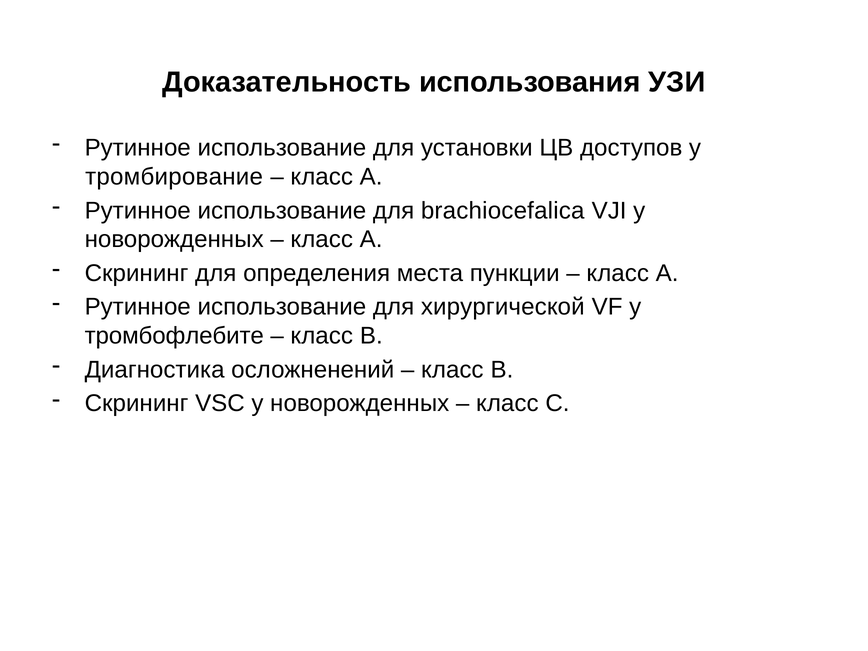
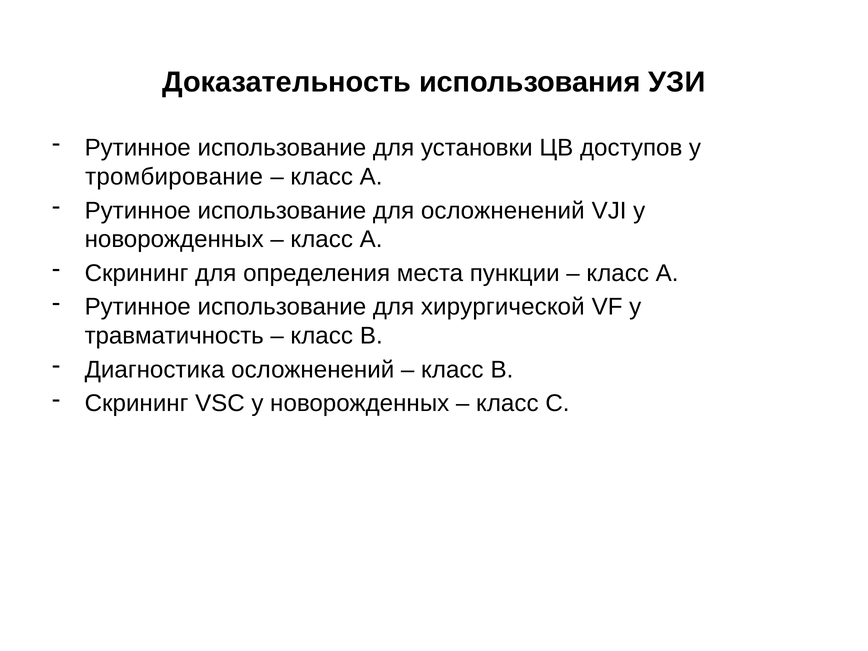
для brachiocefalica: brachiocefalica -> осложненений
тромбофлебите: тромбофлебите -> травматичность
